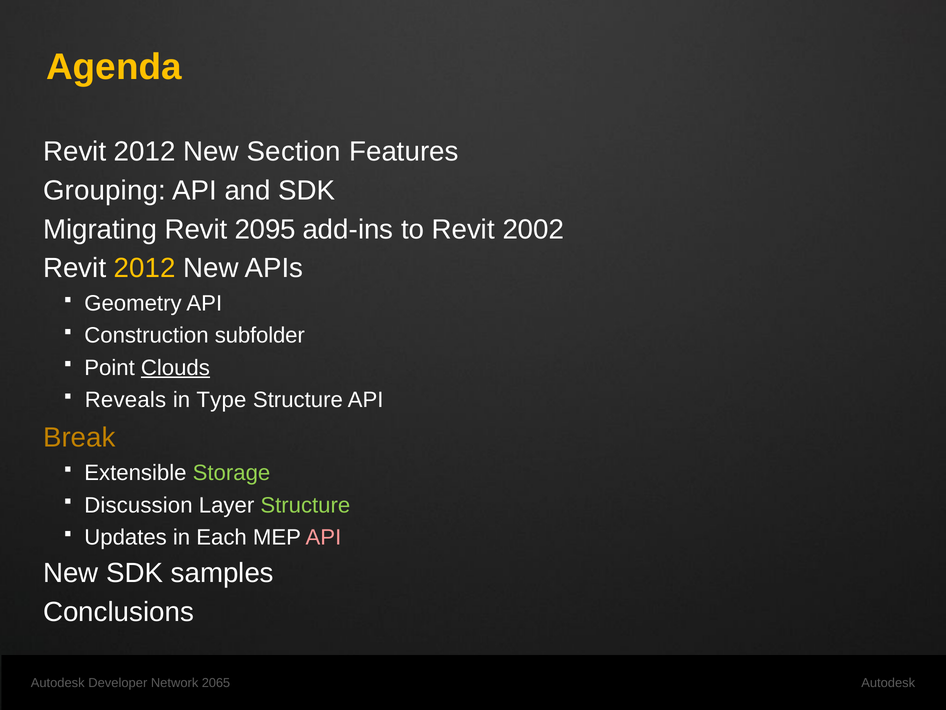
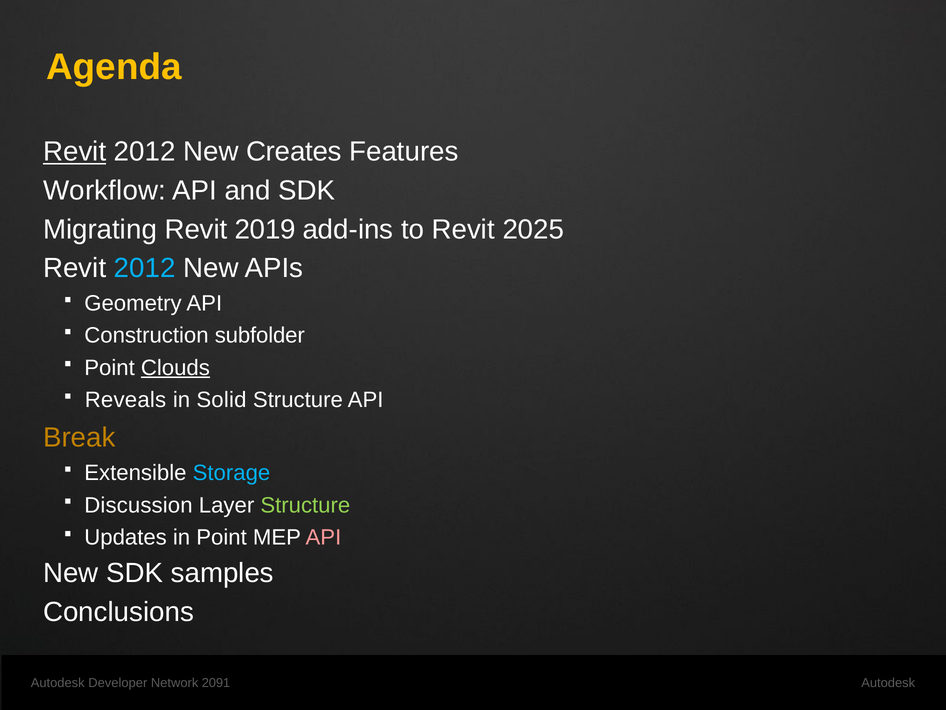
Revit at (75, 152) underline: none -> present
Section: Section -> Creates
Grouping: Grouping -> Workflow
2095: 2095 -> 2019
2002: 2002 -> 2025
2012 at (145, 268) colour: yellow -> light blue
Type: Type -> Solid
Storage colour: light green -> light blue
in Each: Each -> Point
2065: 2065 -> 2091
